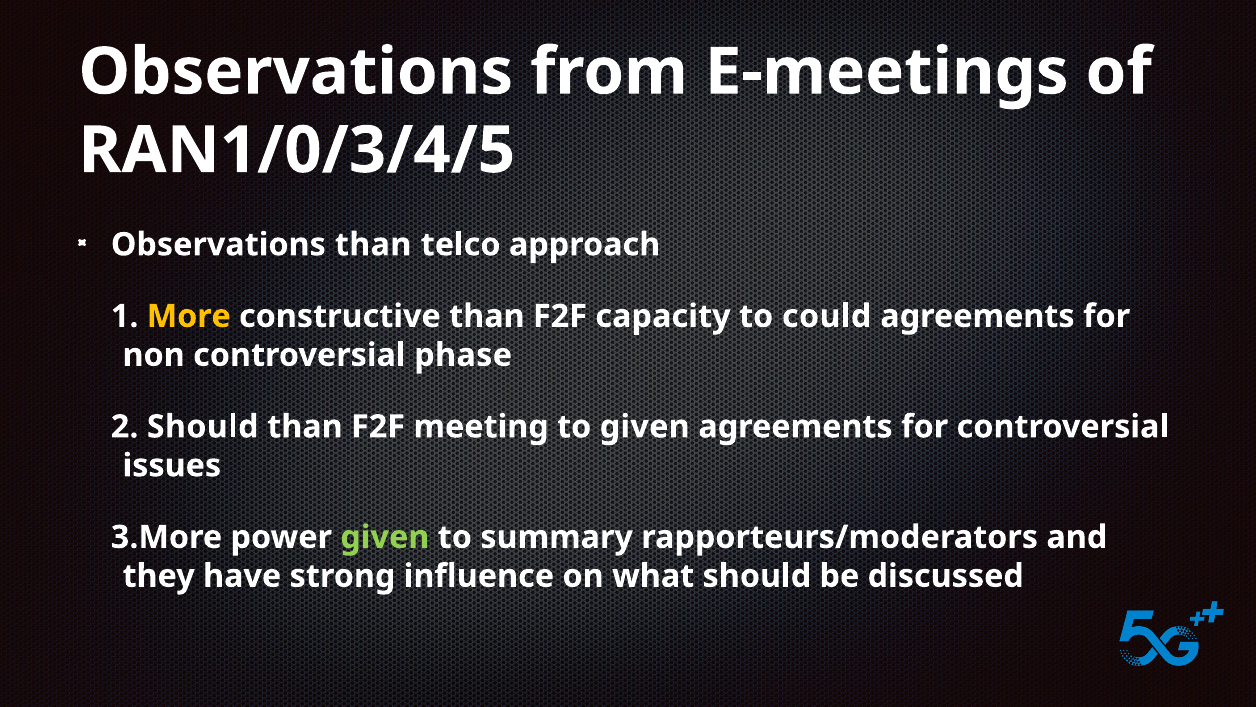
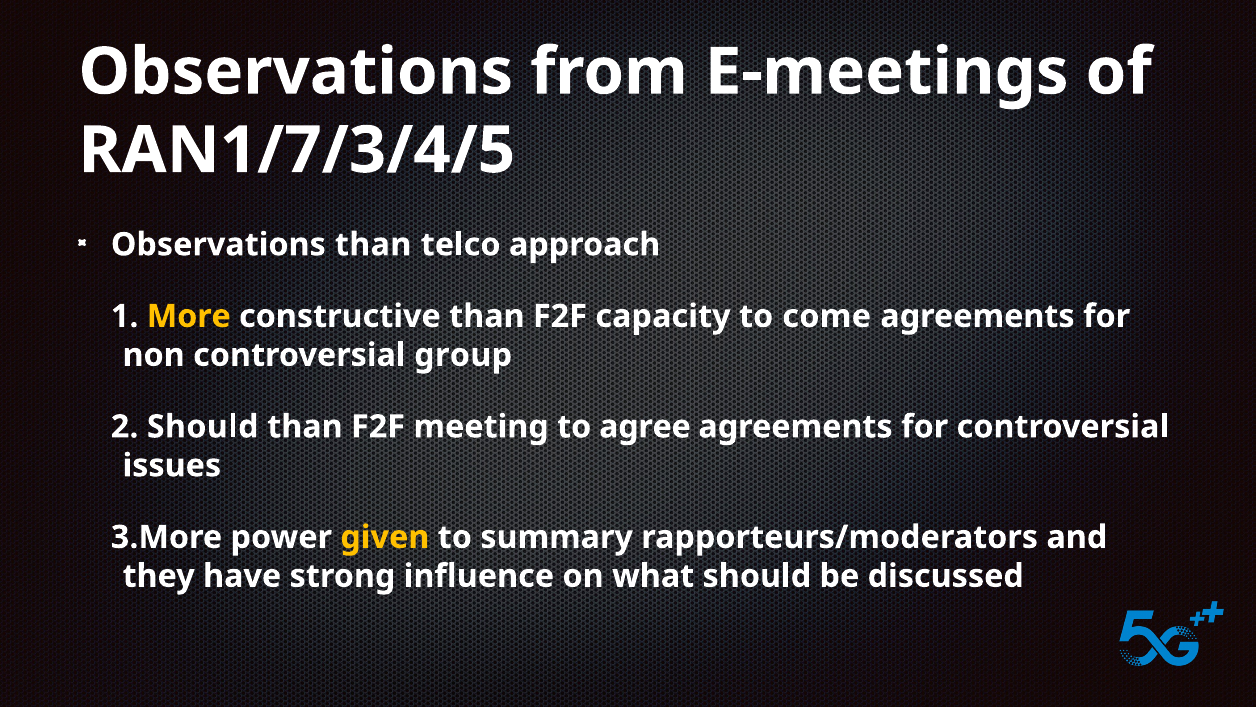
RAN1/0/3/4/5: RAN1/0/3/4/5 -> RAN1/7/3/4/5
could: could -> come
phase: phase -> group
to given: given -> agree
given at (385, 537) colour: light green -> yellow
